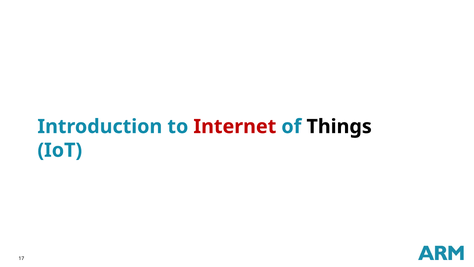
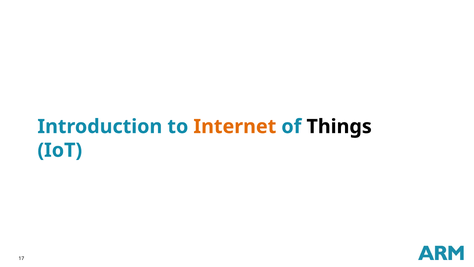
Internet colour: red -> orange
